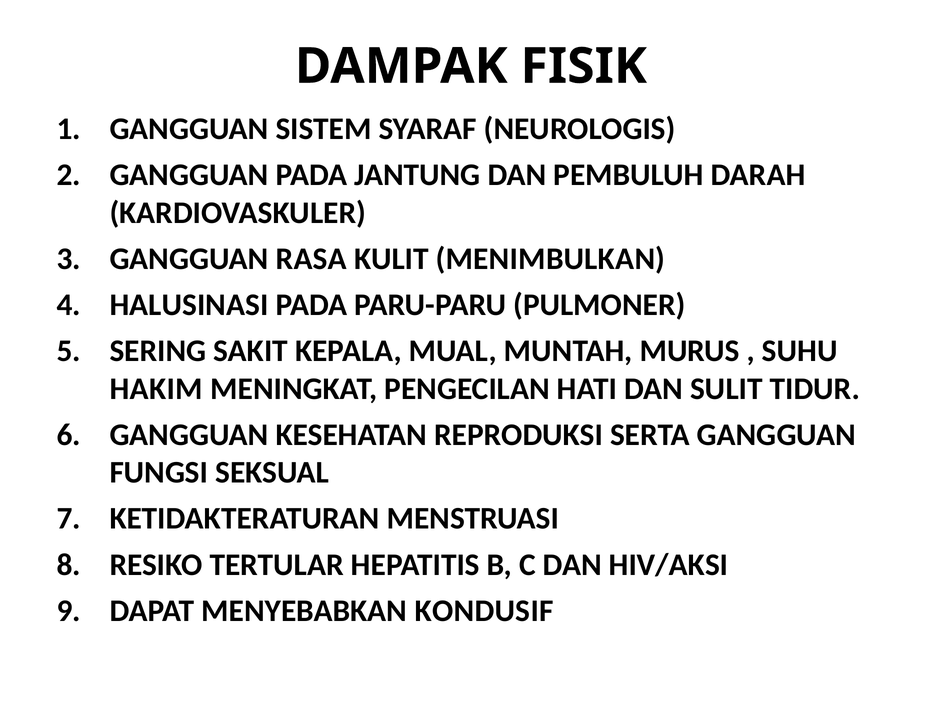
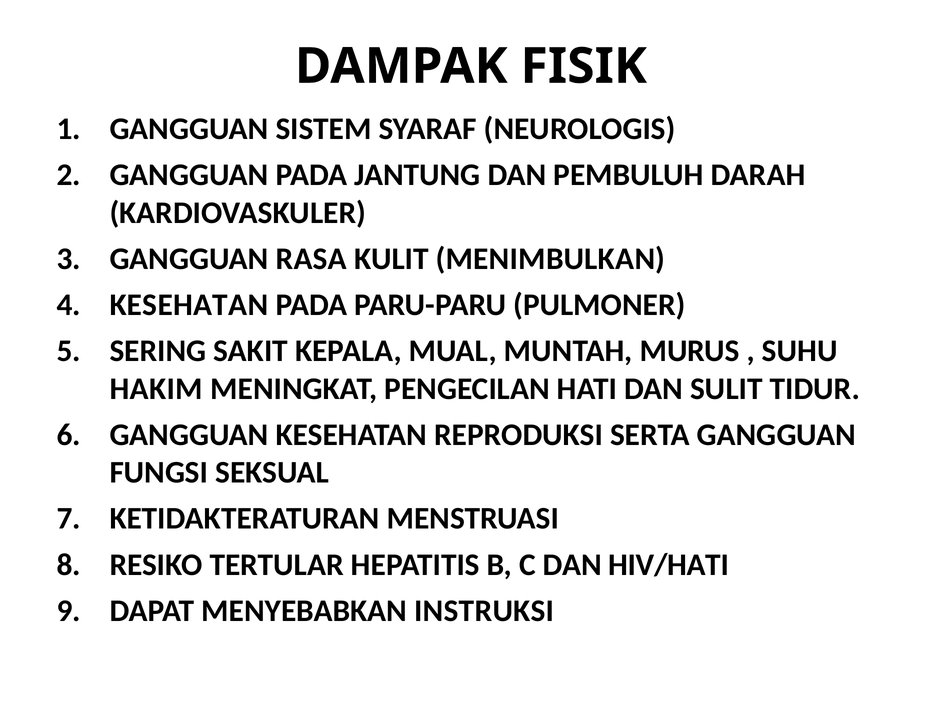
HALUSINASI at (189, 305): HALUSINASI -> KESEHATAN
HIV/AKSI: HIV/AKSI -> HIV/HATI
KONDUSIF: KONDUSIF -> INSTRUKSI
